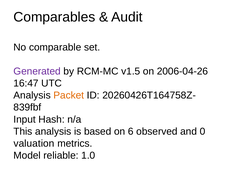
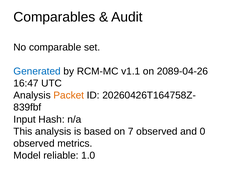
Generated colour: purple -> blue
v1.5: v1.5 -> v1.1
2006-04-26: 2006-04-26 -> 2089-04-26
6: 6 -> 7
valuation at (34, 143): valuation -> observed
